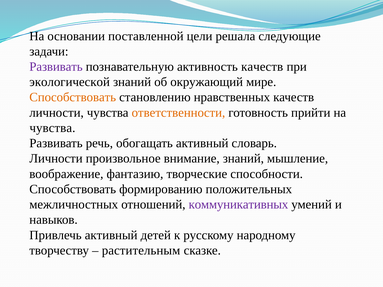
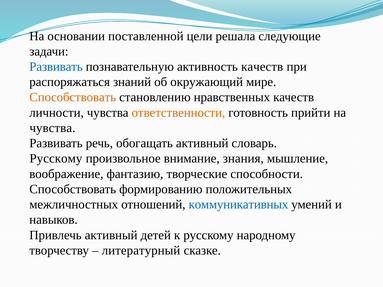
Развивать at (56, 67) colour: purple -> blue
экологической: экологической -> распоряжаться
Личности at (56, 159): Личности -> Русскому
внимание знаний: знаний -> знания
коммуникативных colour: purple -> blue
растительным: растительным -> литературный
